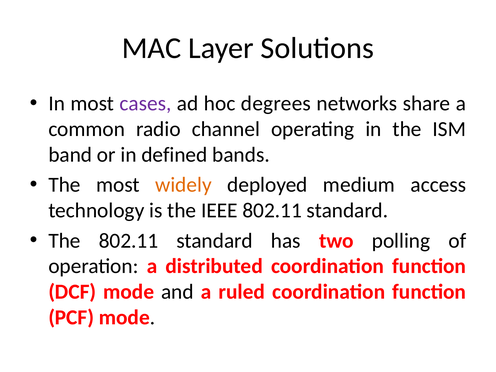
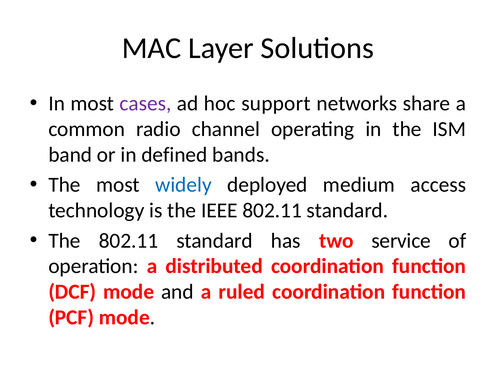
degrees: degrees -> support
widely colour: orange -> blue
polling: polling -> service
